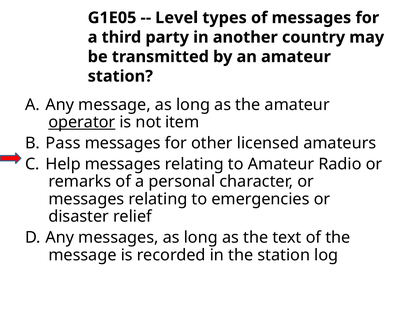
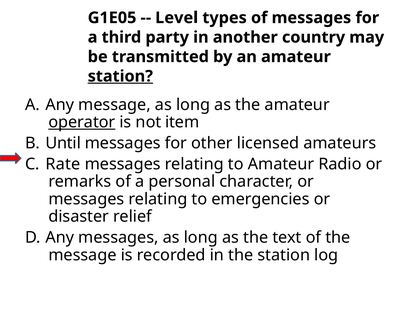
station at (120, 76) underline: none -> present
Pass: Pass -> Until
Help: Help -> Rate
